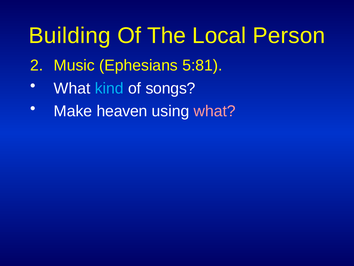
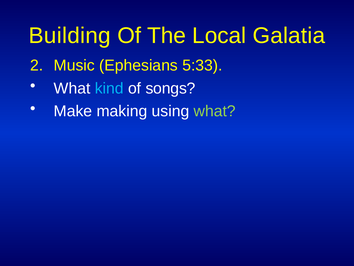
Person: Person -> Galatia
5:81: 5:81 -> 5:33
heaven: heaven -> making
what at (215, 111) colour: pink -> light green
